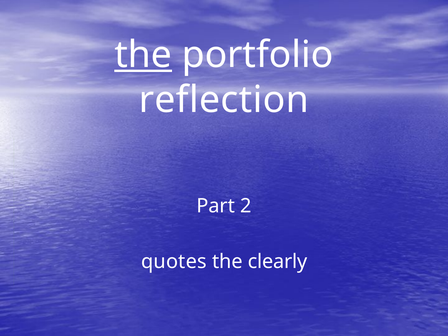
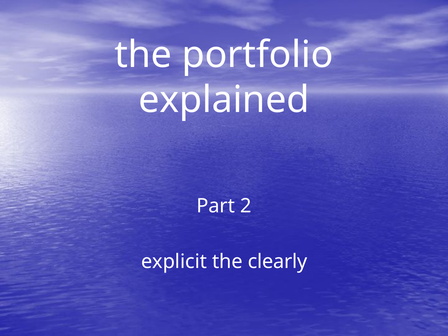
the at (143, 55) underline: present -> none
reflection: reflection -> explained
quotes: quotes -> explicit
